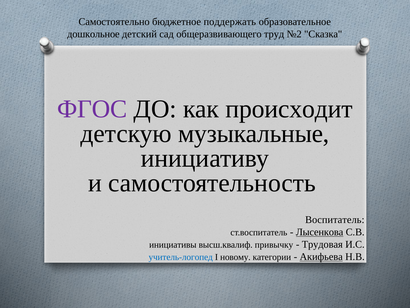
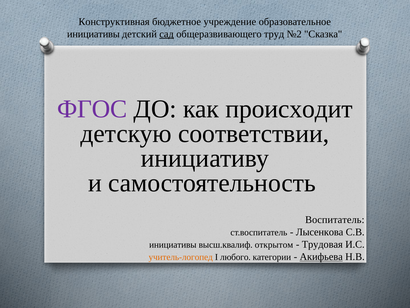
Самостоятельно: Самостоятельно -> Конструктивная
поддержать: поддержать -> учреждение
дошкольное at (93, 34): дошкольное -> инициативы
сад underline: none -> present
музыкальные: музыкальные -> соответствии
Лысенкова underline: present -> none
привычку: привычку -> открытом
учитель-логопед colour: blue -> orange
новому: новому -> любого
